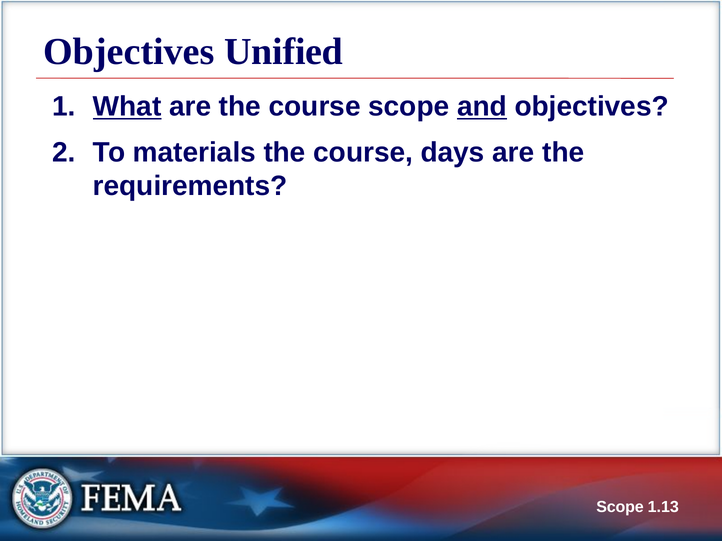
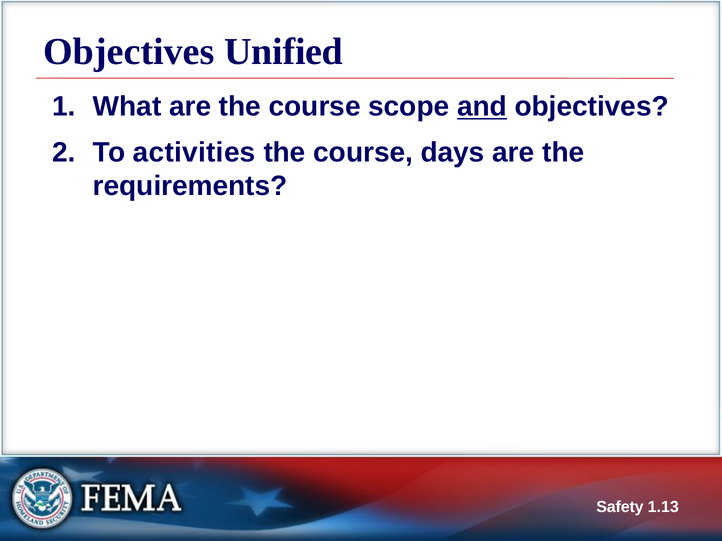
What underline: present -> none
materials: materials -> activities
Scope at (620, 507): Scope -> Safety
